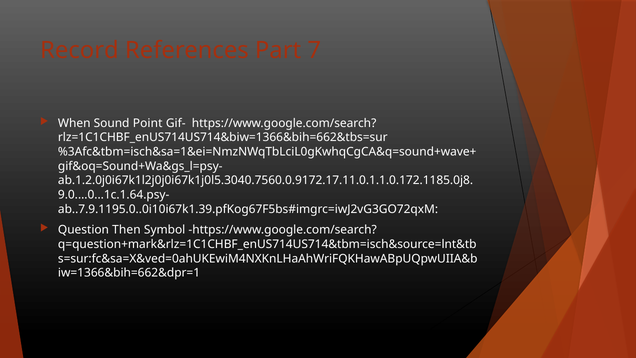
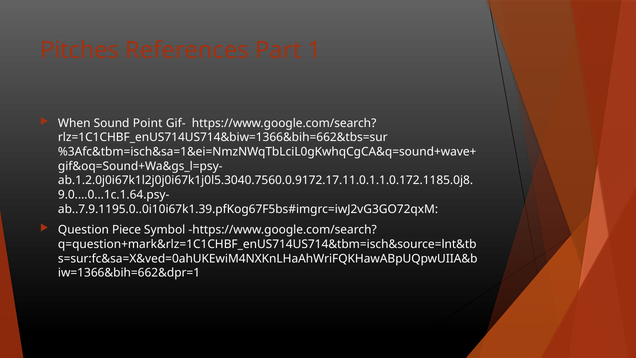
Record: Record -> Pitches
7: 7 -> 1
Then: Then -> Piece
